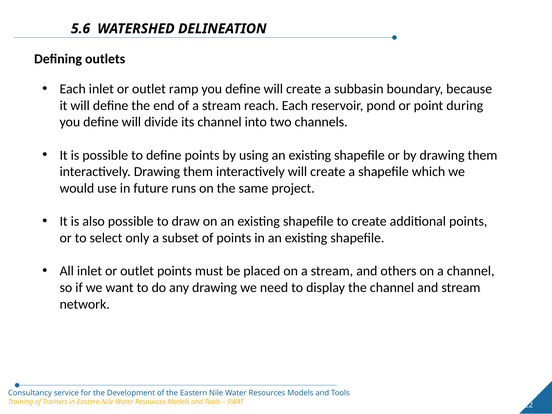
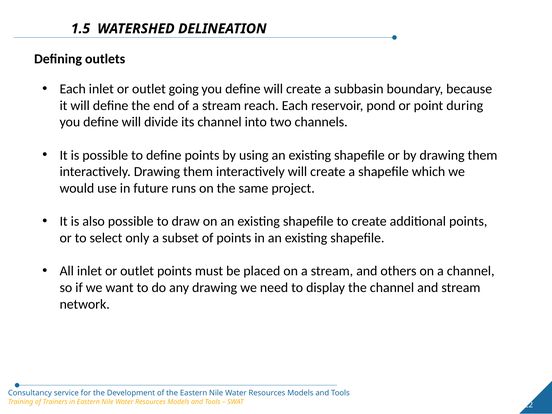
5.6: 5.6 -> 1.5
ramp: ramp -> going
